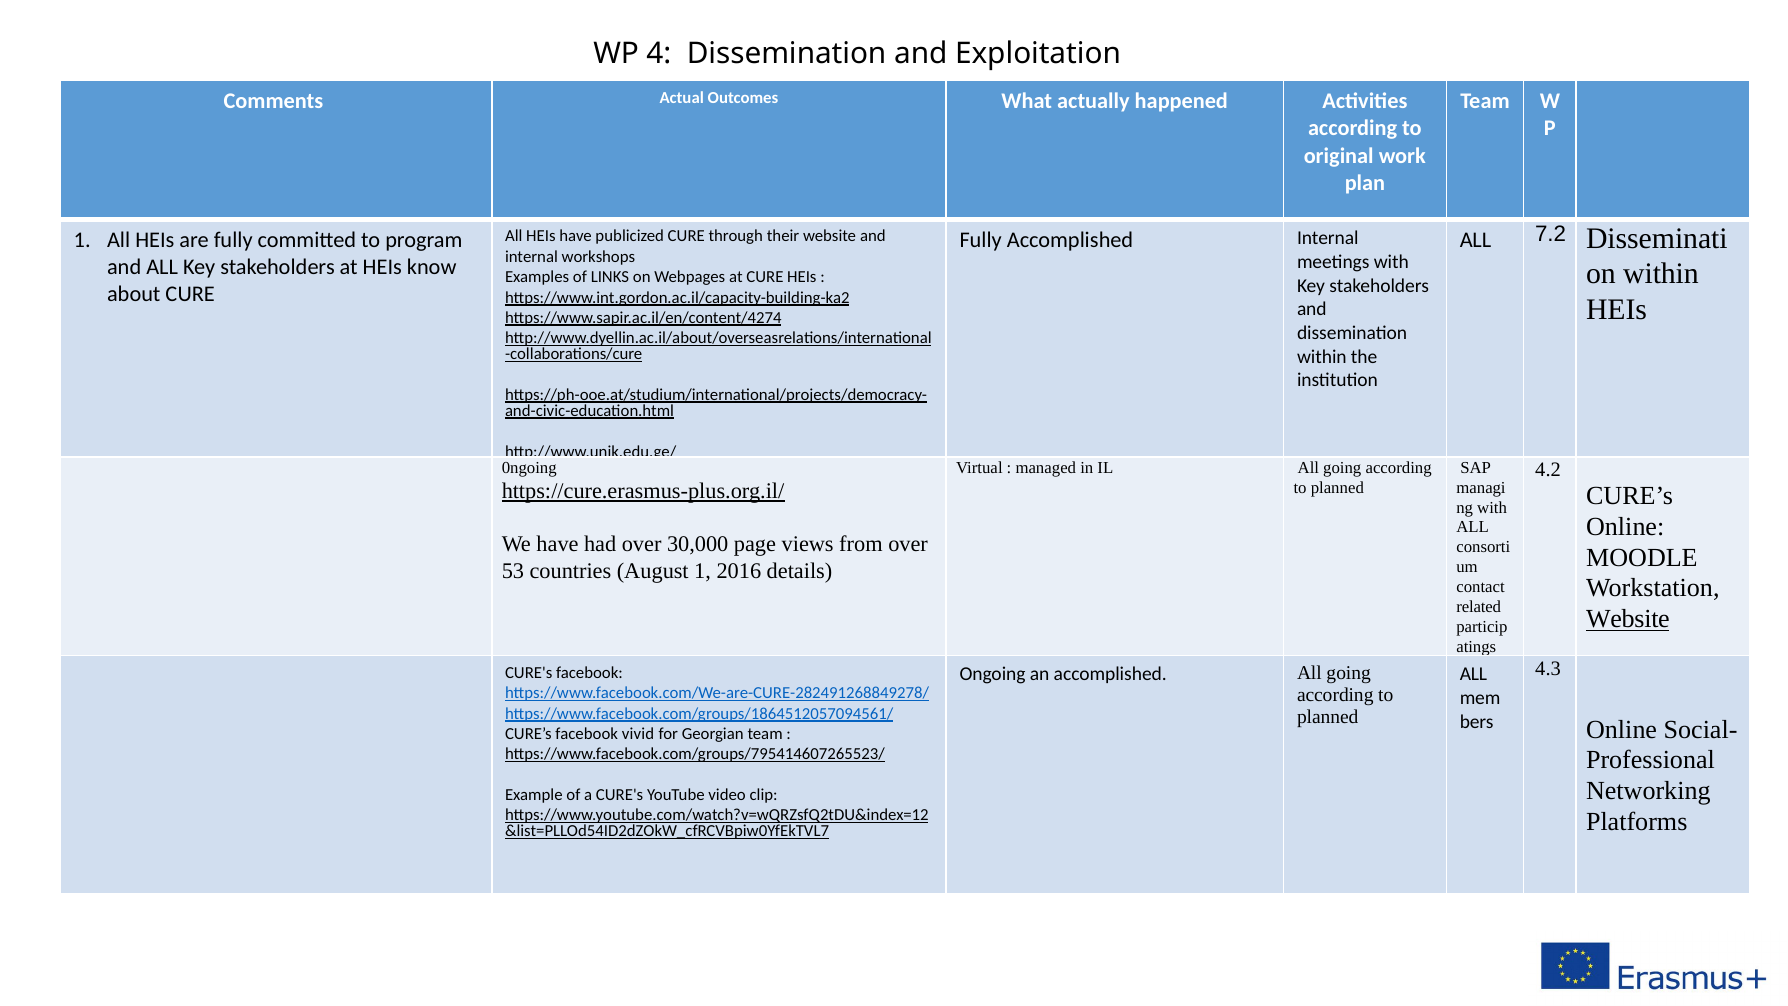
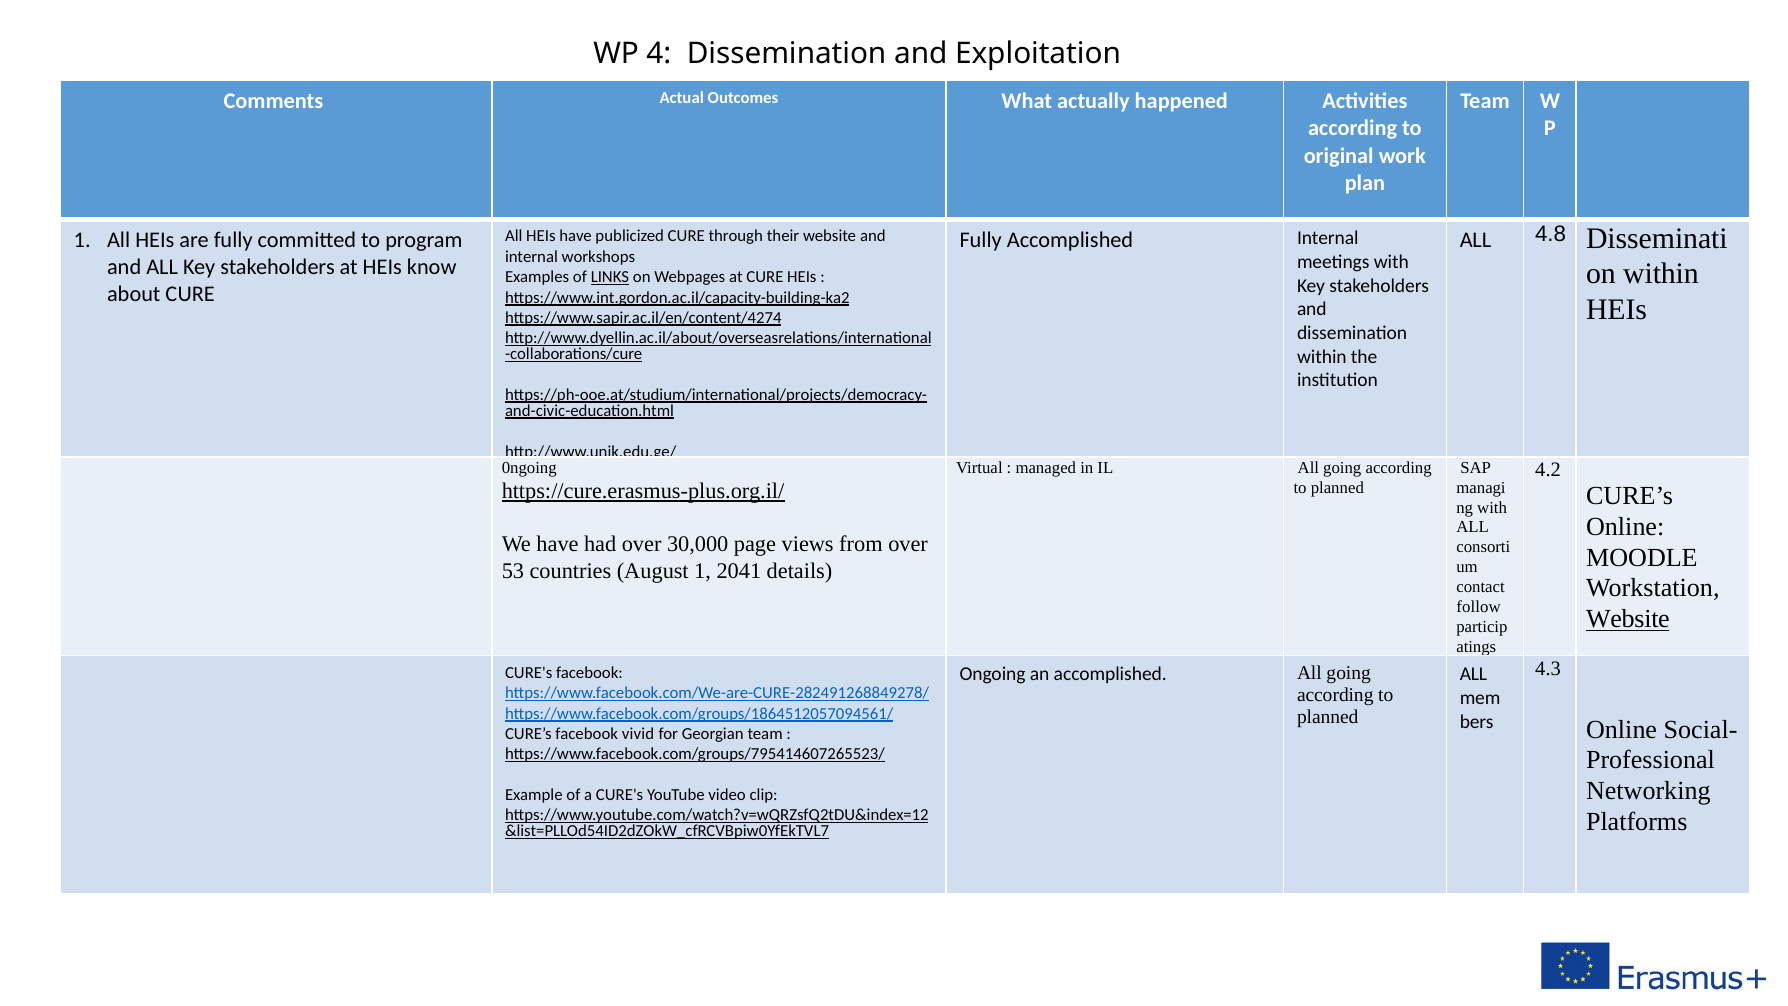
7.2: 7.2 -> 4.8
LINKS underline: none -> present
2016: 2016 -> 2041
related: related -> follow
